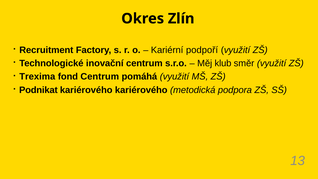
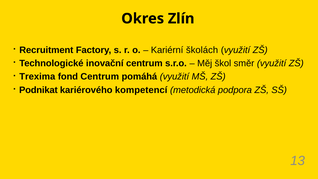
podpoří: podpoří -> školách
klub: klub -> škol
kariérového kariérového: kariérového -> kompetencí
